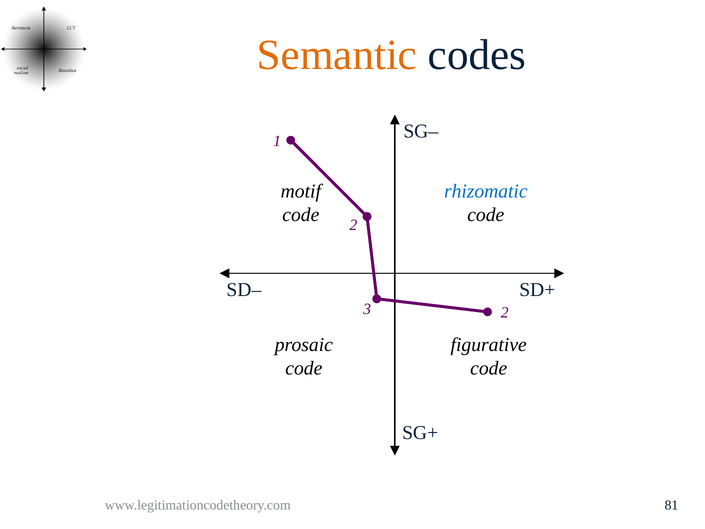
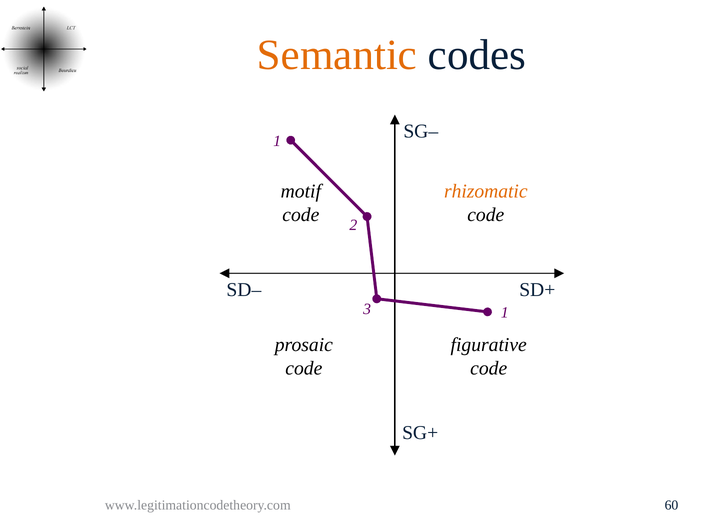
rhizomatic colour: blue -> orange
3 2: 2 -> 1
81: 81 -> 60
